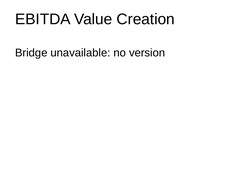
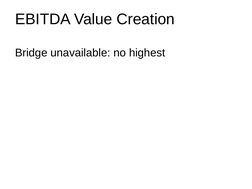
version: version -> highest
